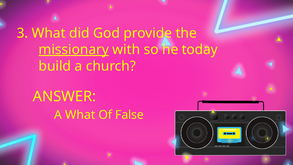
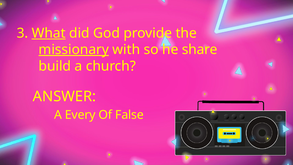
What at (49, 33) underline: none -> present
today: today -> share
A What: What -> Every
